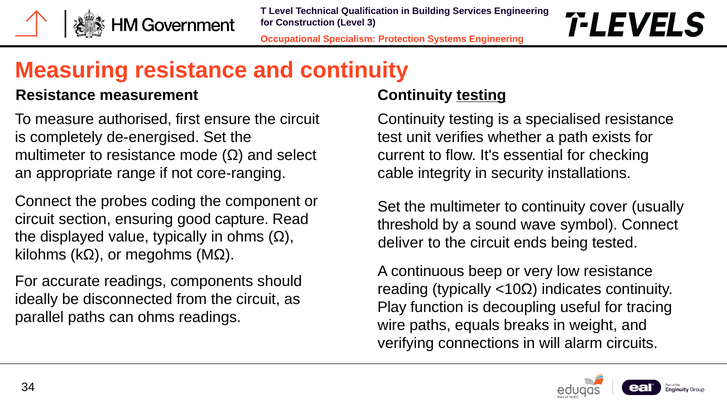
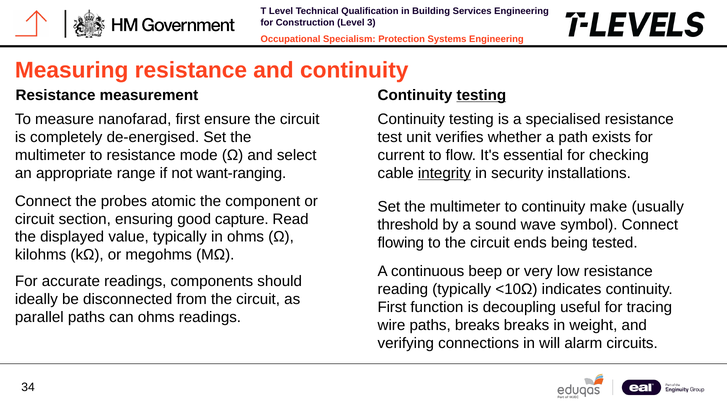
authorised: authorised -> nanofarad
core-ranging: core-ranging -> want-ranging
integrity underline: none -> present
coding: coding -> atomic
cover: cover -> make
deliver: deliver -> flowing
Play at (392, 307): Play -> First
paths equals: equals -> breaks
